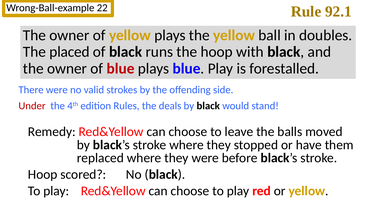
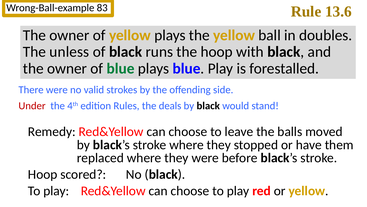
22: 22 -> 83
92.1: 92.1 -> 13.6
placed: placed -> unless
blue at (121, 68) colour: red -> green
